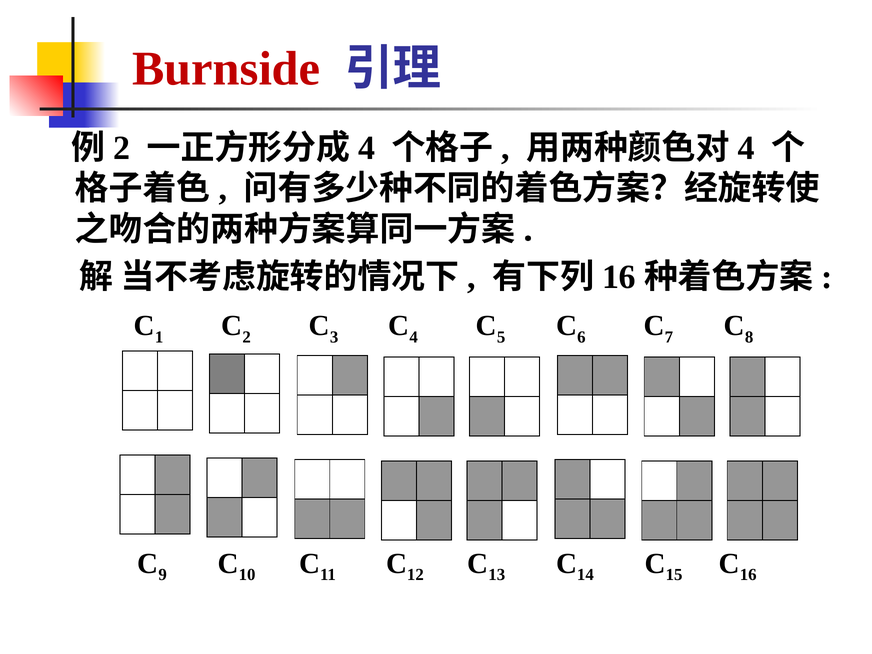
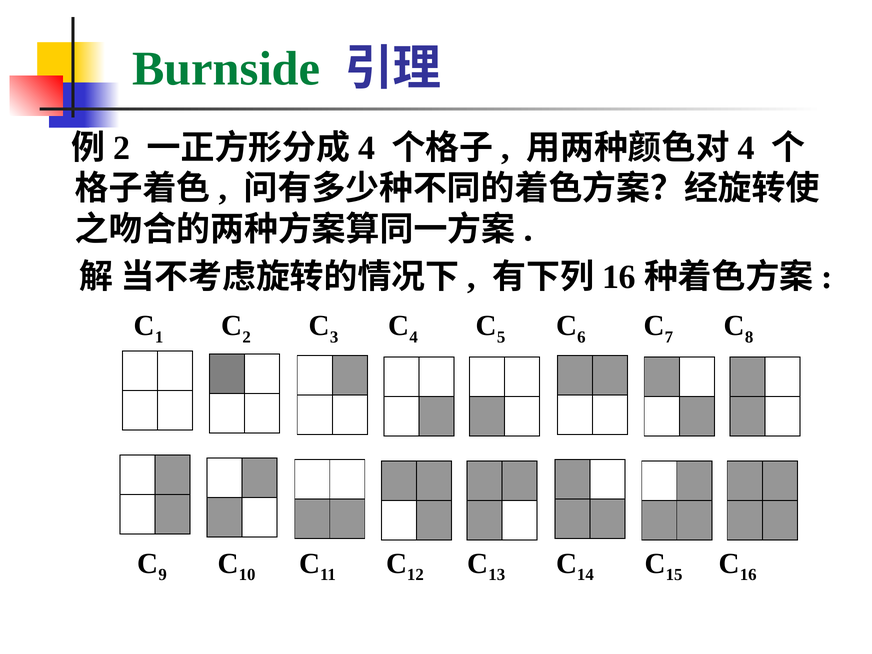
Burnside colour: red -> green
